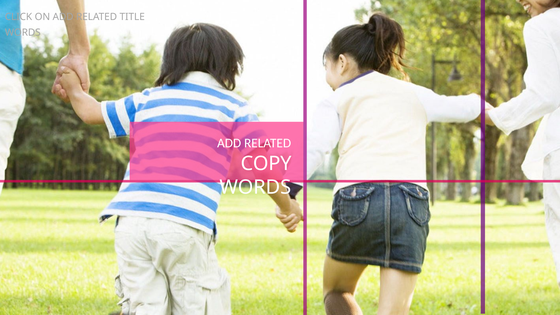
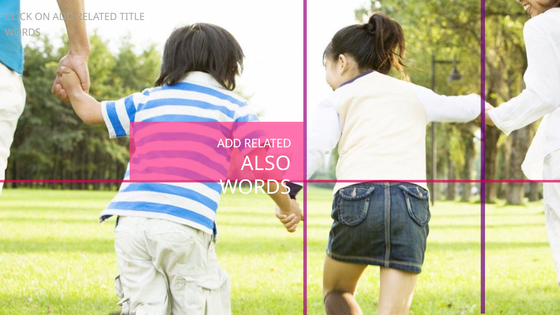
COPY: COPY -> ALSO
